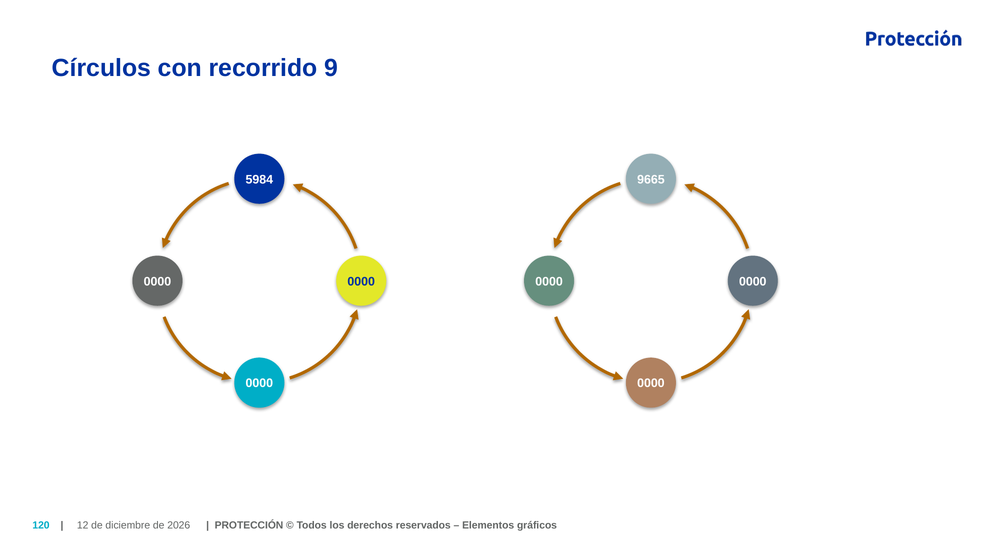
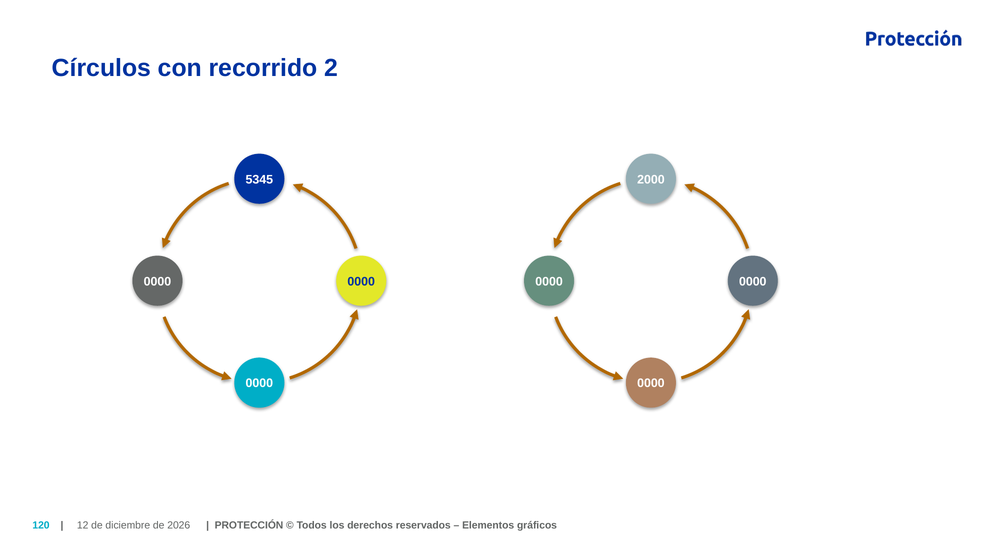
9: 9 -> 2
5984: 5984 -> 5345
9665: 9665 -> 2000
